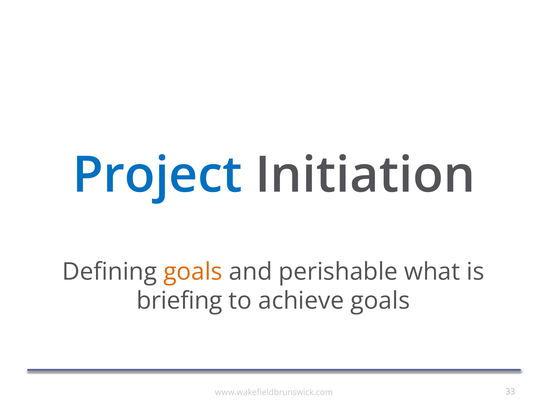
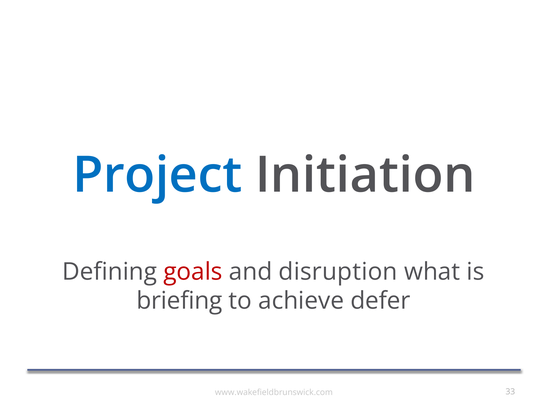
goals at (193, 272) colour: orange -> red
perishable: perishable -> disruption
achieve goals: goals -> defer
